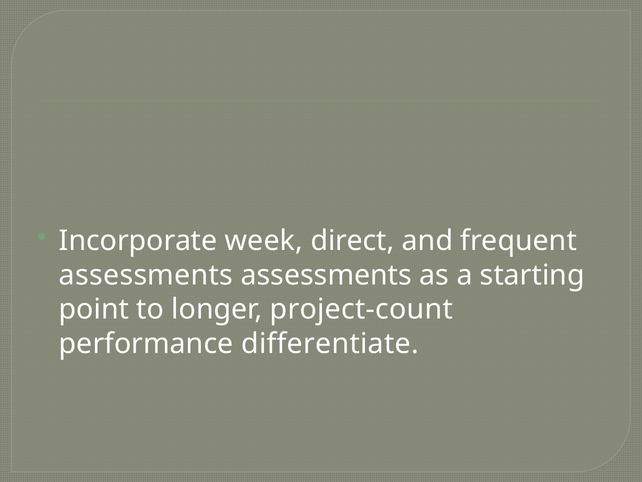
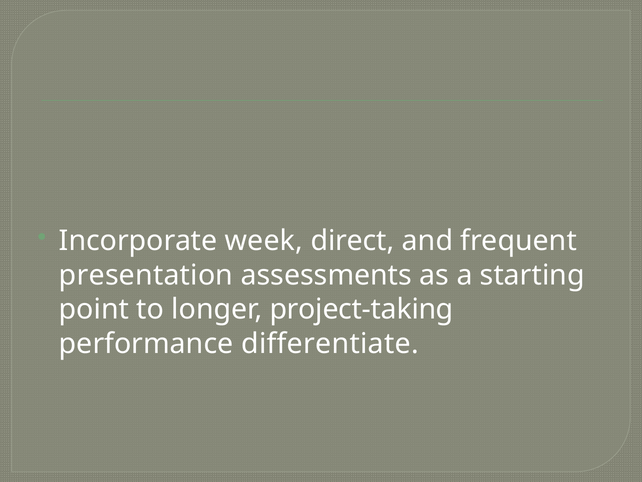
assessments at (146, 275): assessments -> presentation
project-count: project-count -> project-taking
